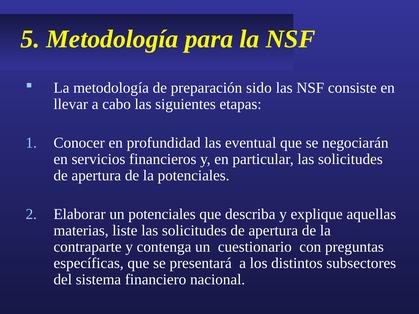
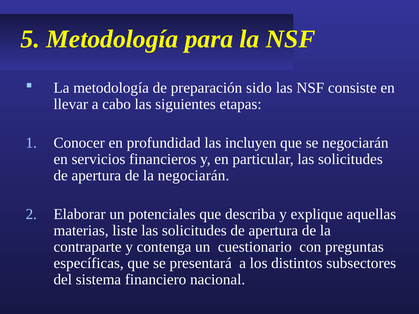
eventual: eventual -> incluyen
la potenciales: potenciales -> negociarán
